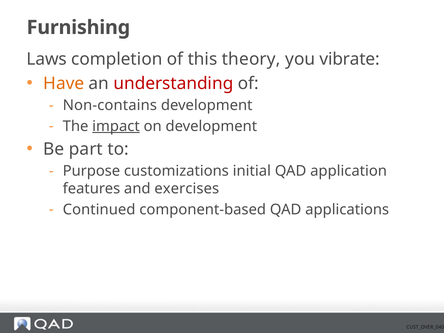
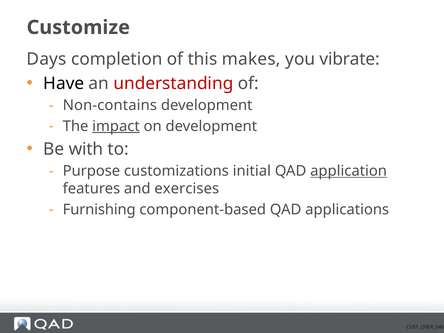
Furnishing: Furnishing -> Customize
Laws: Laws -> Days
theory: theory -> makes
Have colour: orange -> black
part: part -> with
application underline: none -> present
Continued: Continued -> Furnishing
